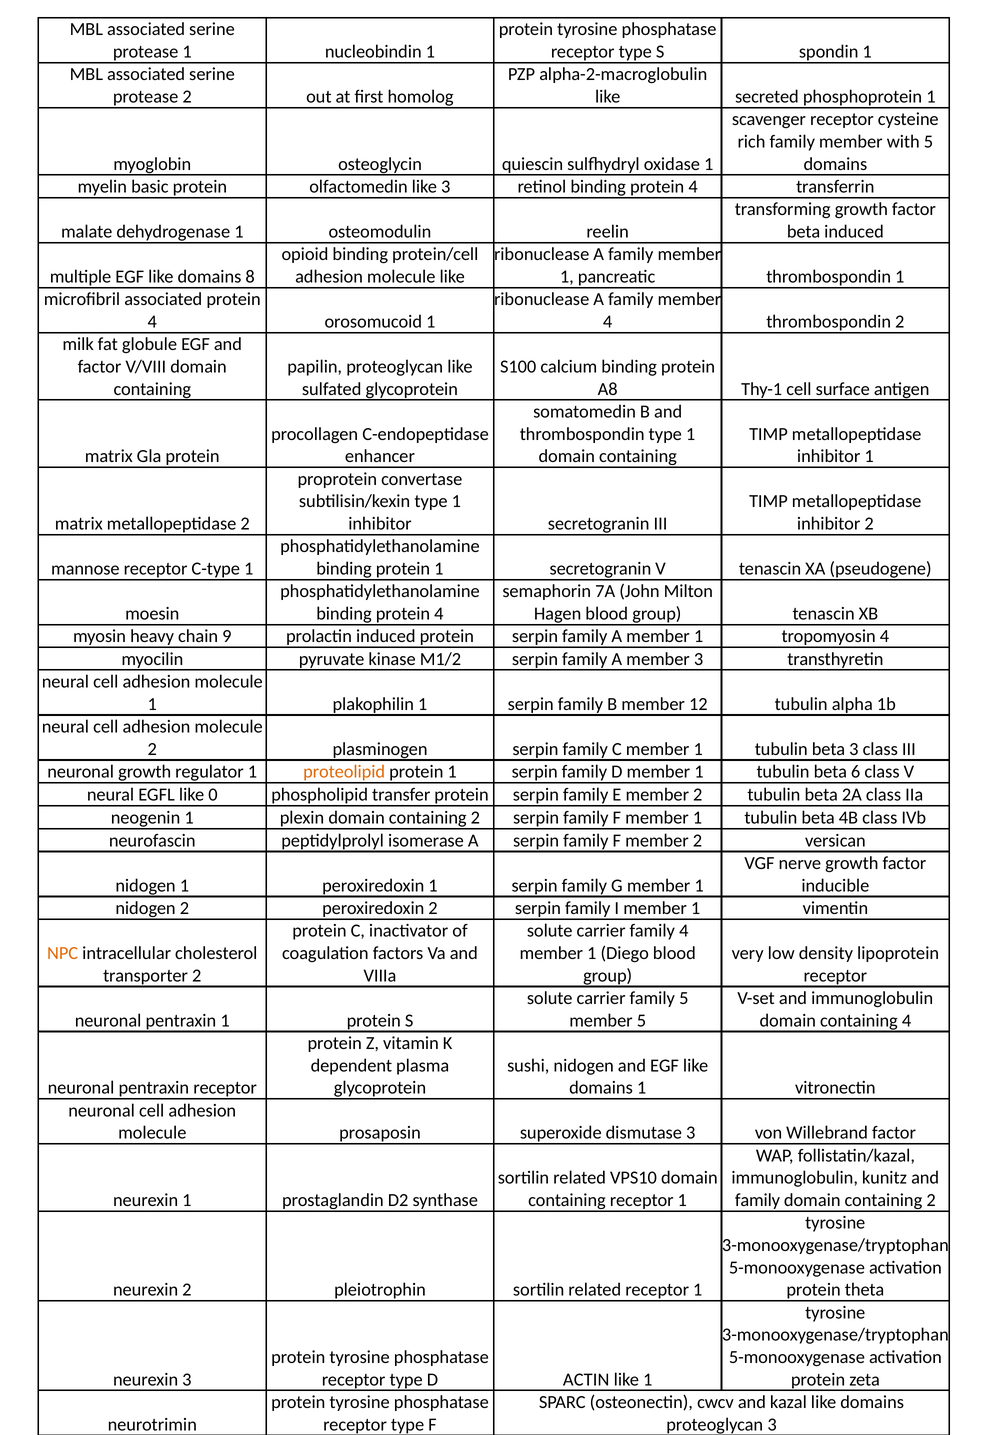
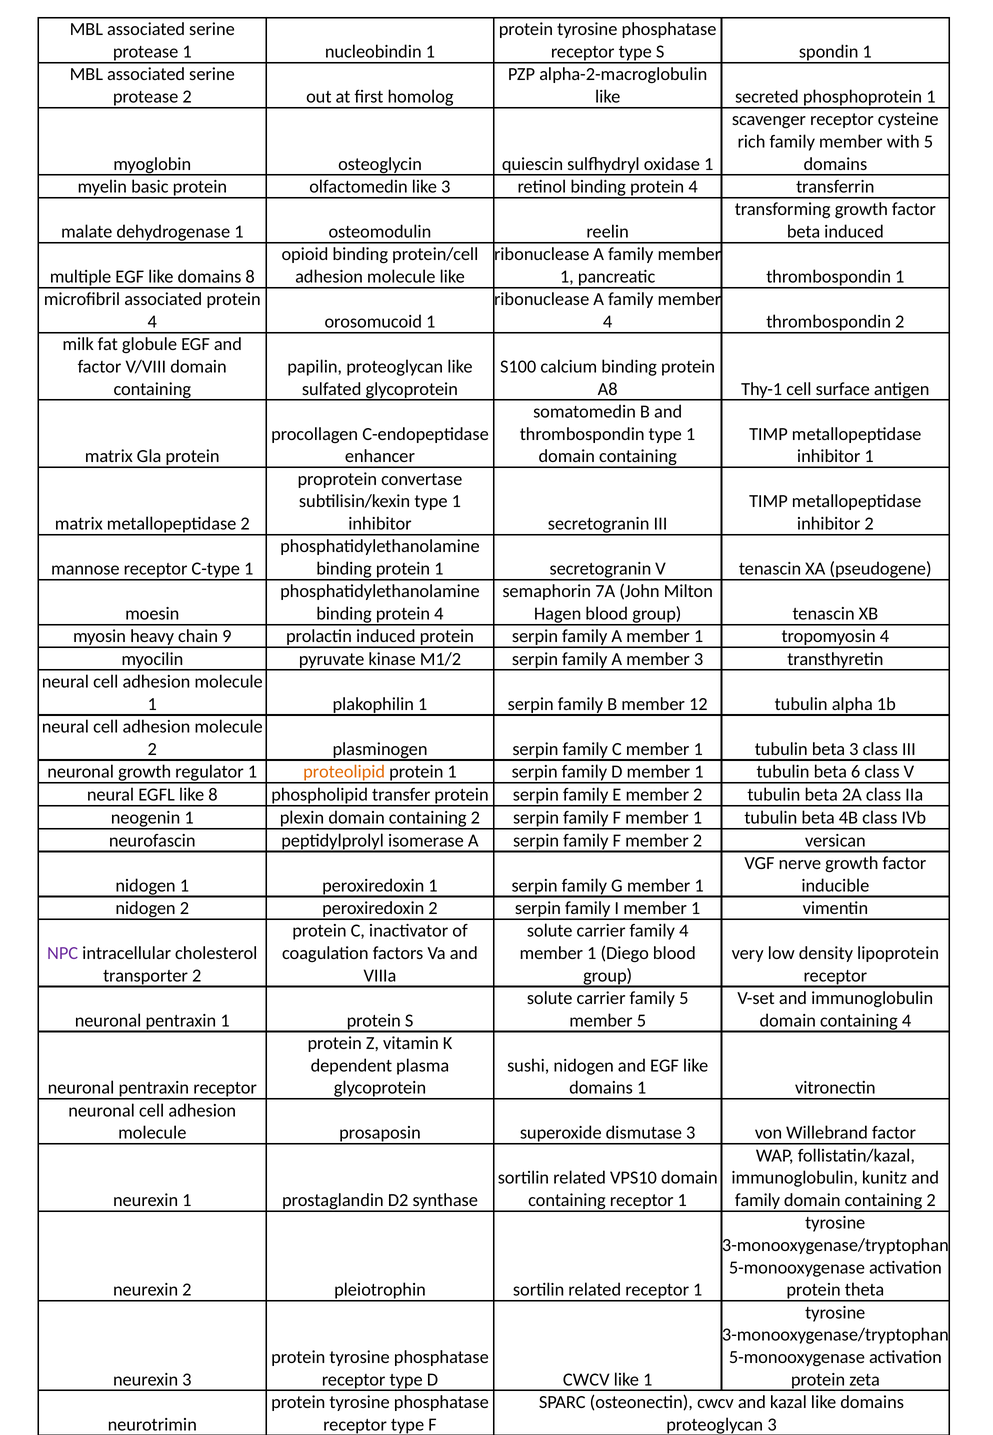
like 0: 0 -> 8
NPC colour: orange -> purple
D ACTIN: ACTIN -> CWCV
